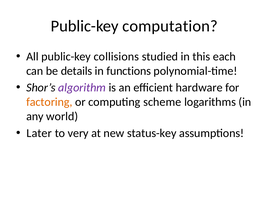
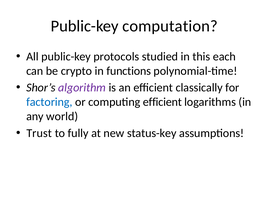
collisions: collisions -> protocols
details: details -> crypto
hardware: hardware -> classically
factoring colour: orange -> blue
computing scheme: scheme -> efficient
Later: Later -> Trust
very: very -> fully
